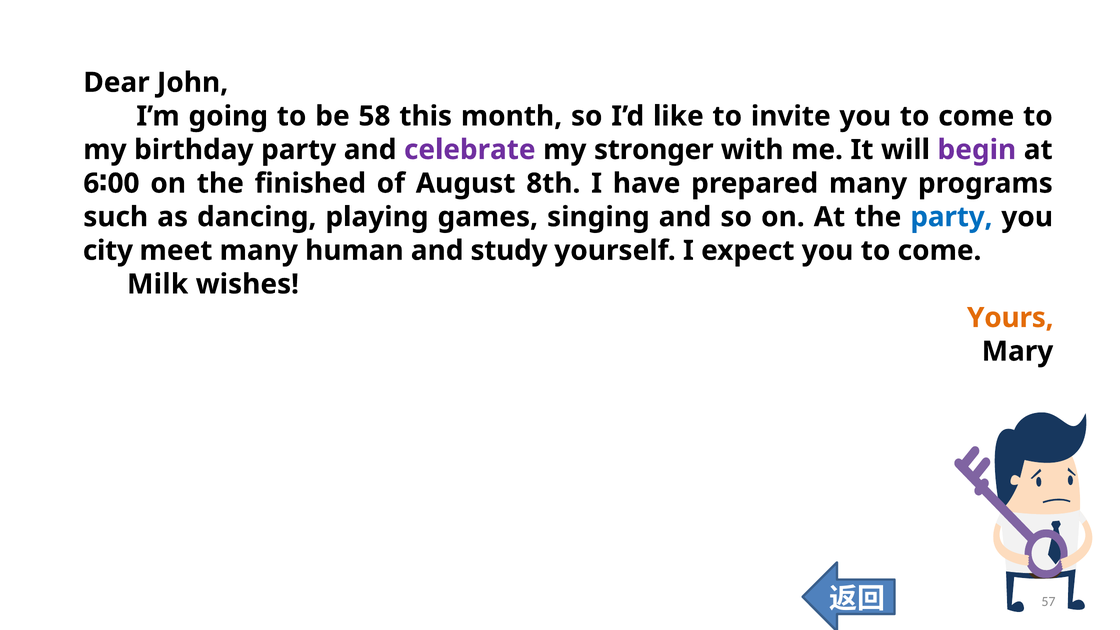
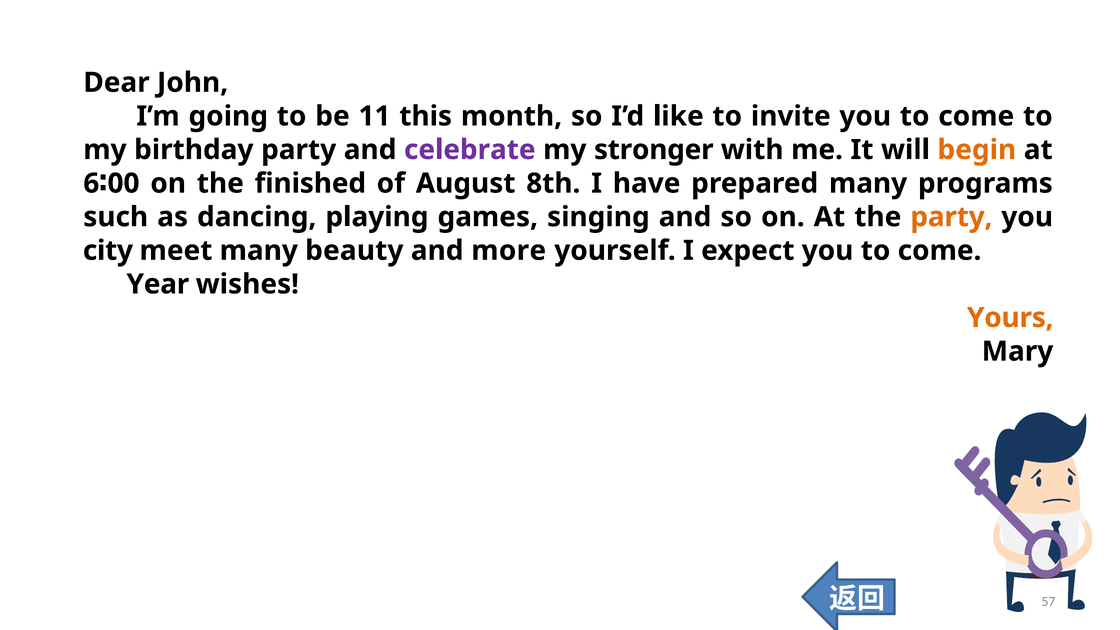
58: 58 -> 11
begin colour: purple -> orange
party at (951, 217) colour: blue -> orange
human: human -> beauty
study: study -> more
Milk: Milk -> Year
